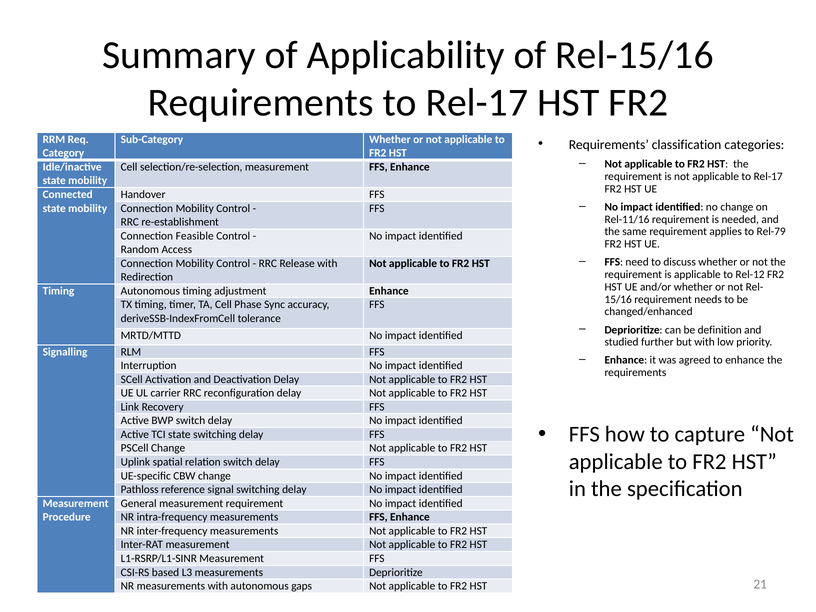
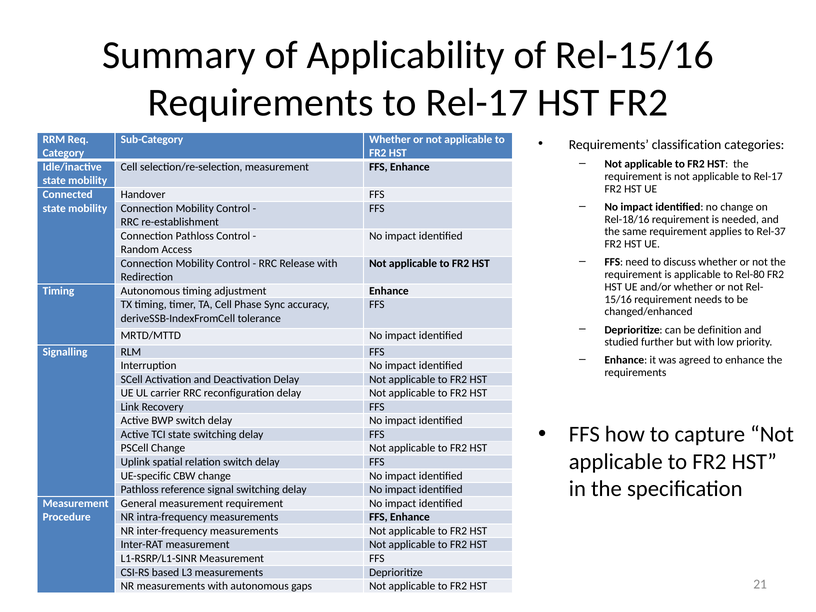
Rel-11/16: Rel-11/16 -> Rel-18/16
Rel-79: Rel-79 -> Rel-37
Connection Feasible: Feasible -> Pathloss
Rel-12: Rel-12 -> Rel-80
